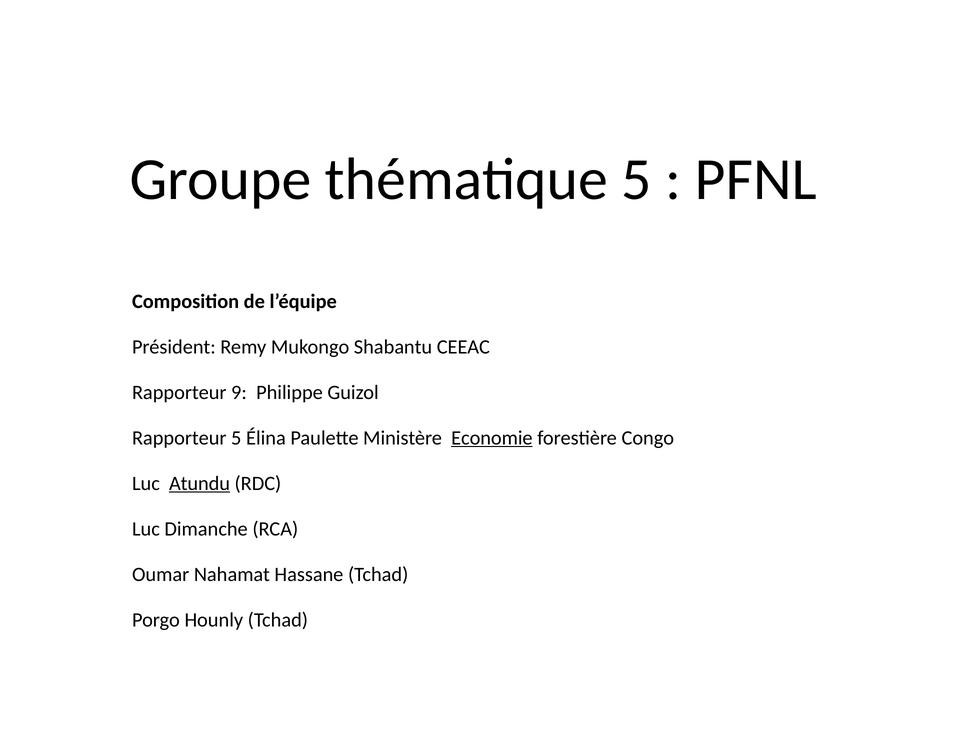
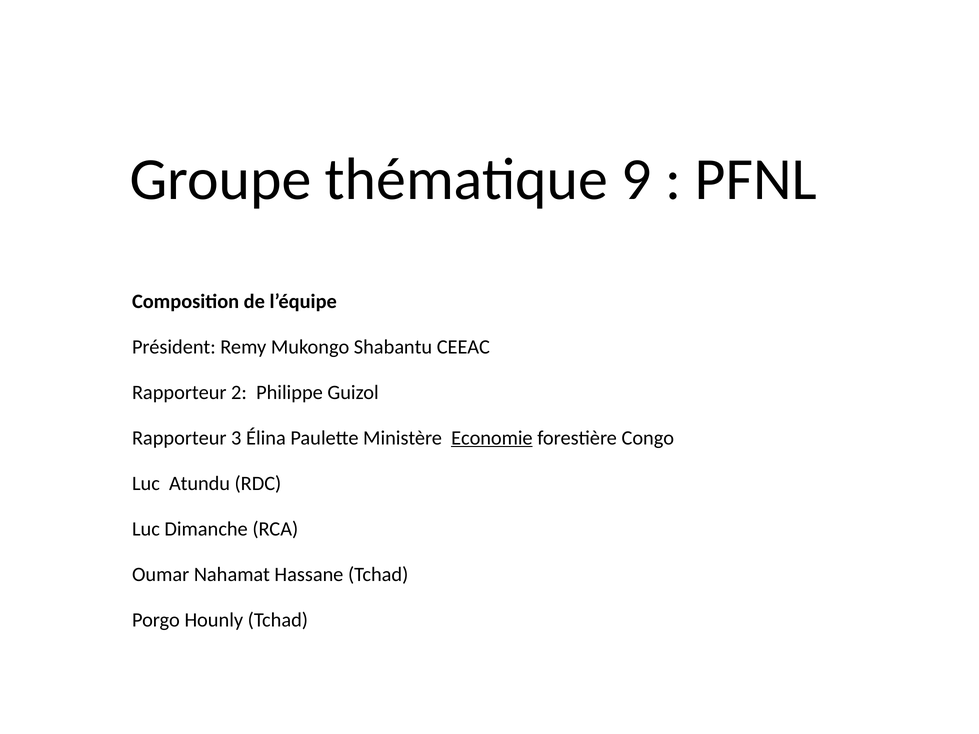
thématique 5: 5 -> 9
9: 9 -> 2
Rapporteur 5: 5 -> 3
Atundu underline: present -> none
